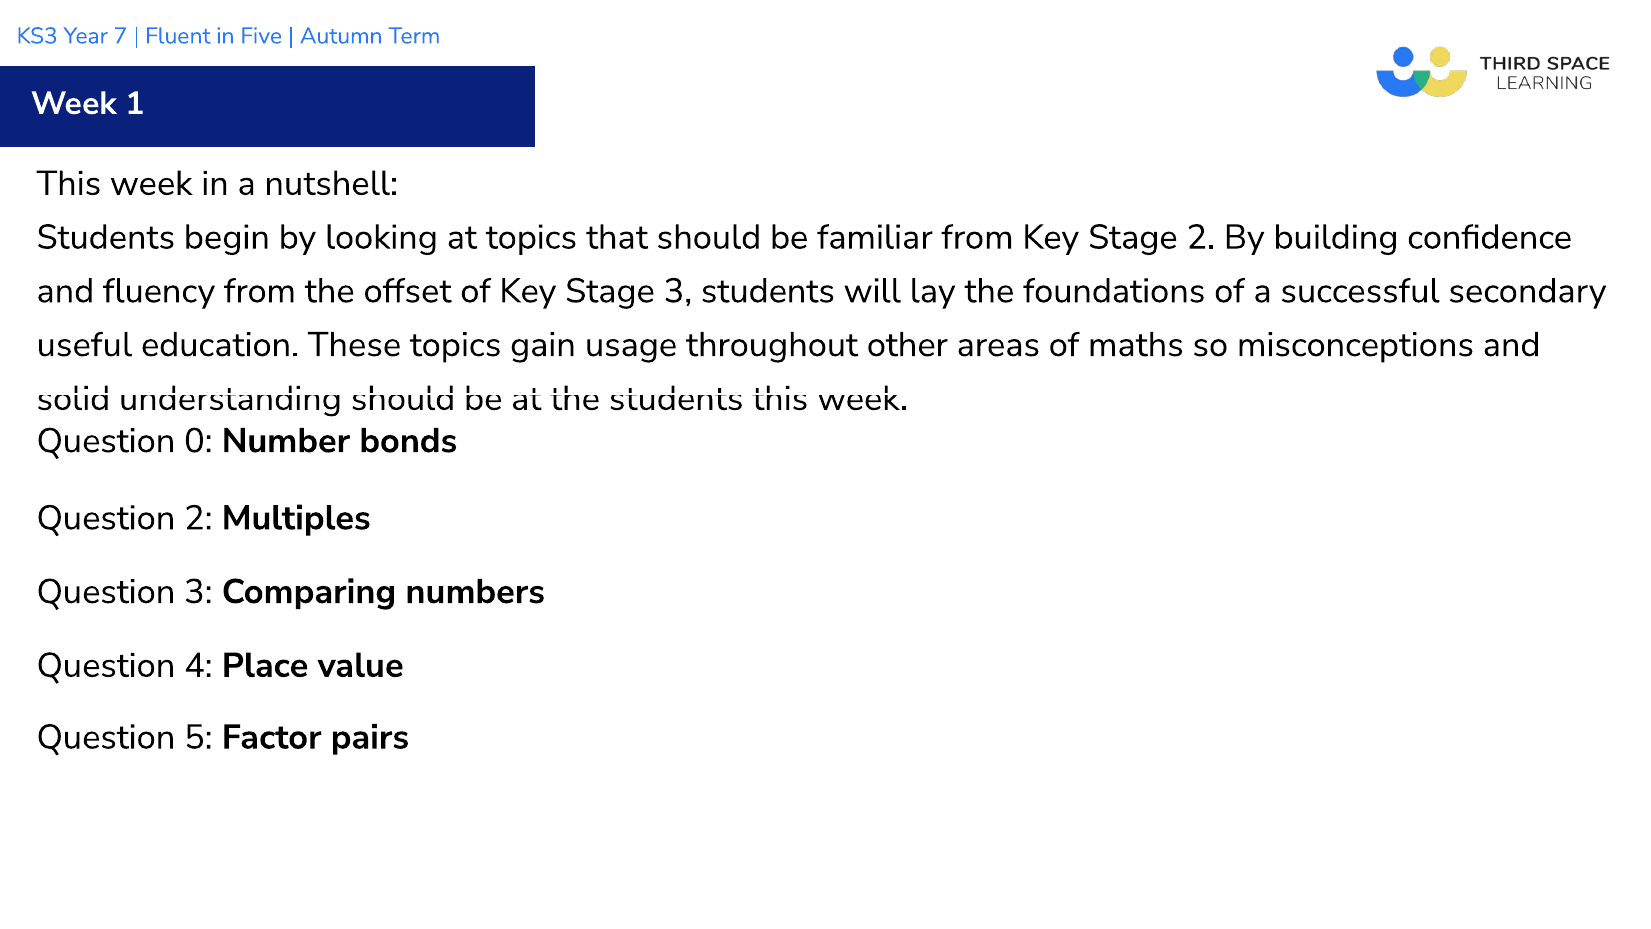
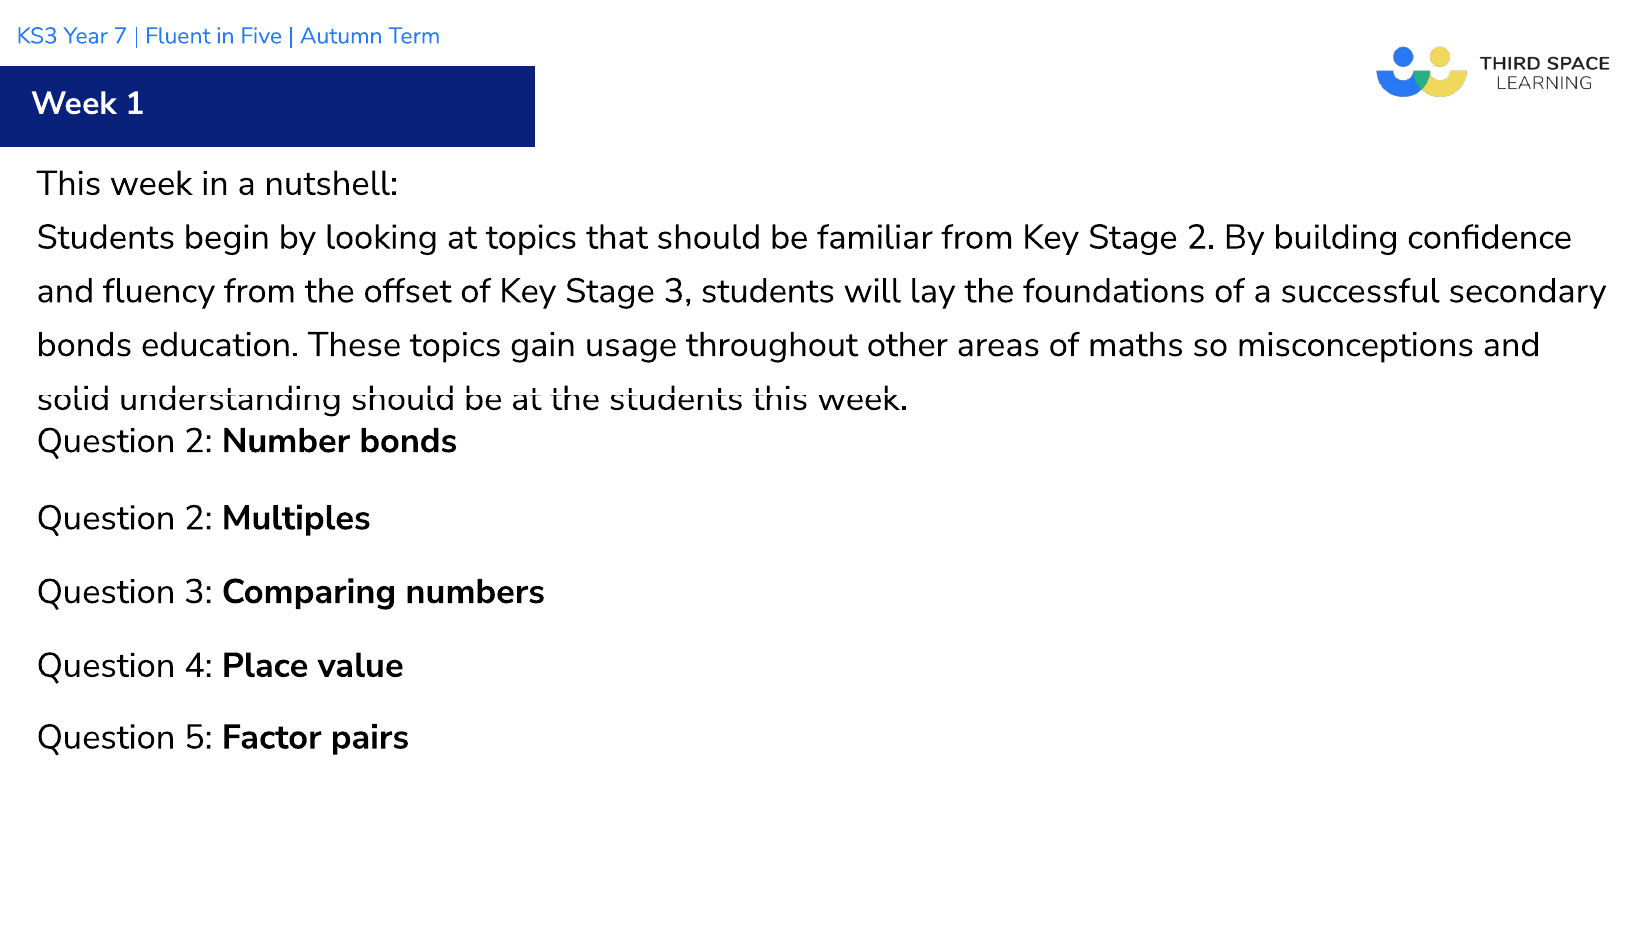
useful at (84, 345): useful -> bonds
0 at (198, 441): 0 -> 2
